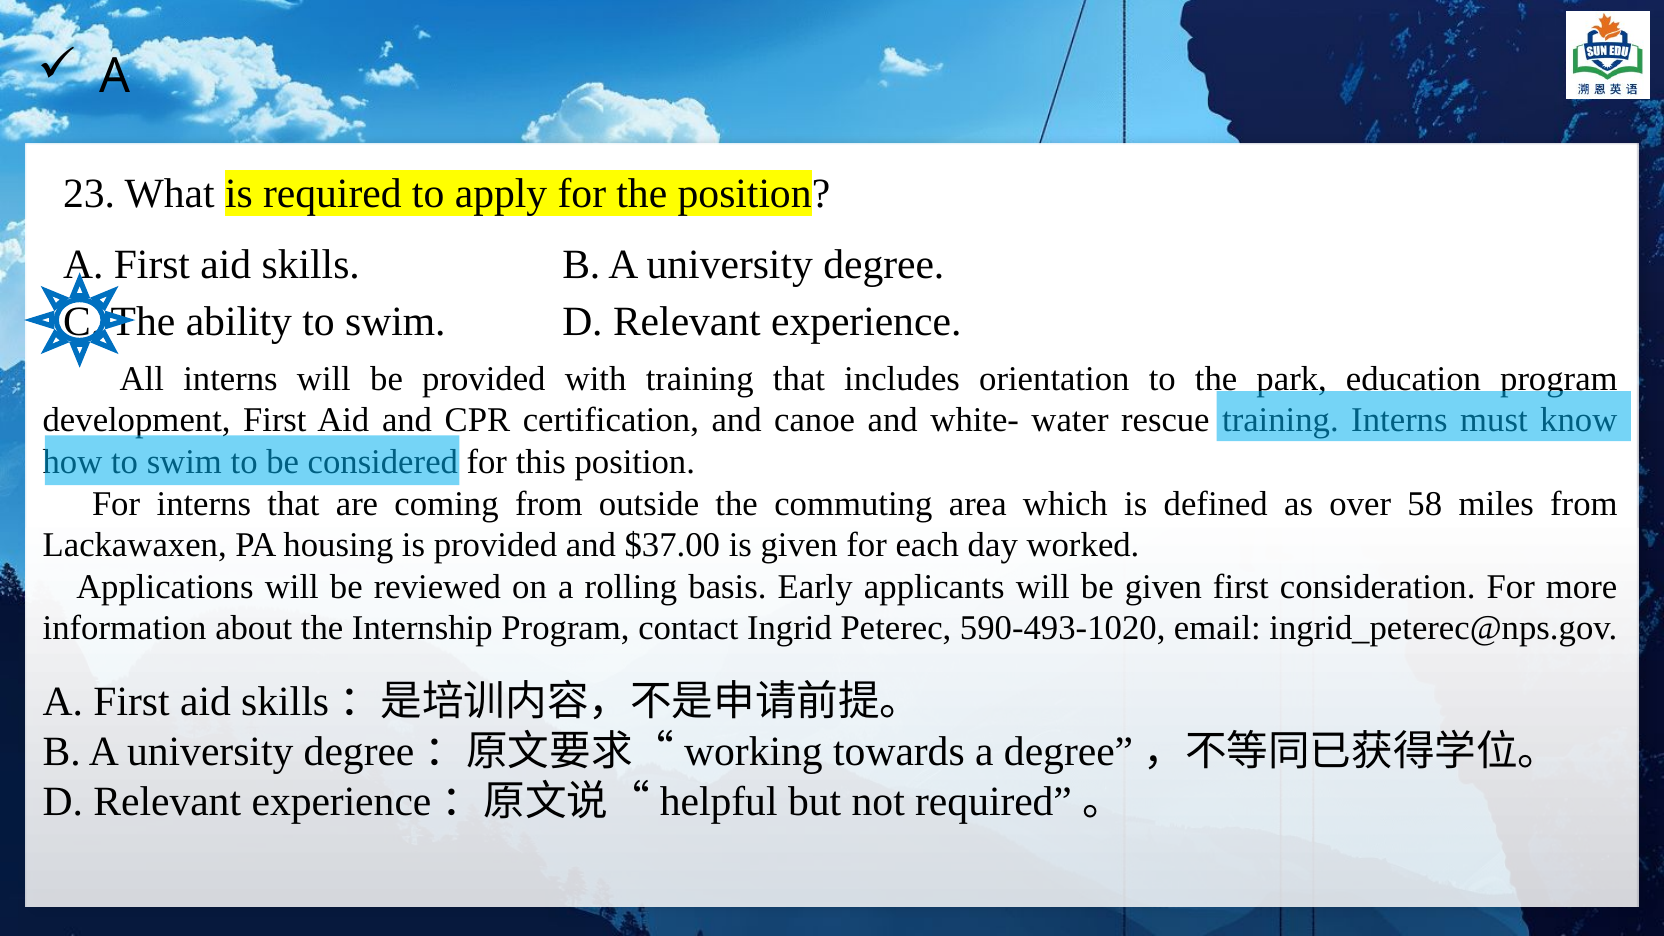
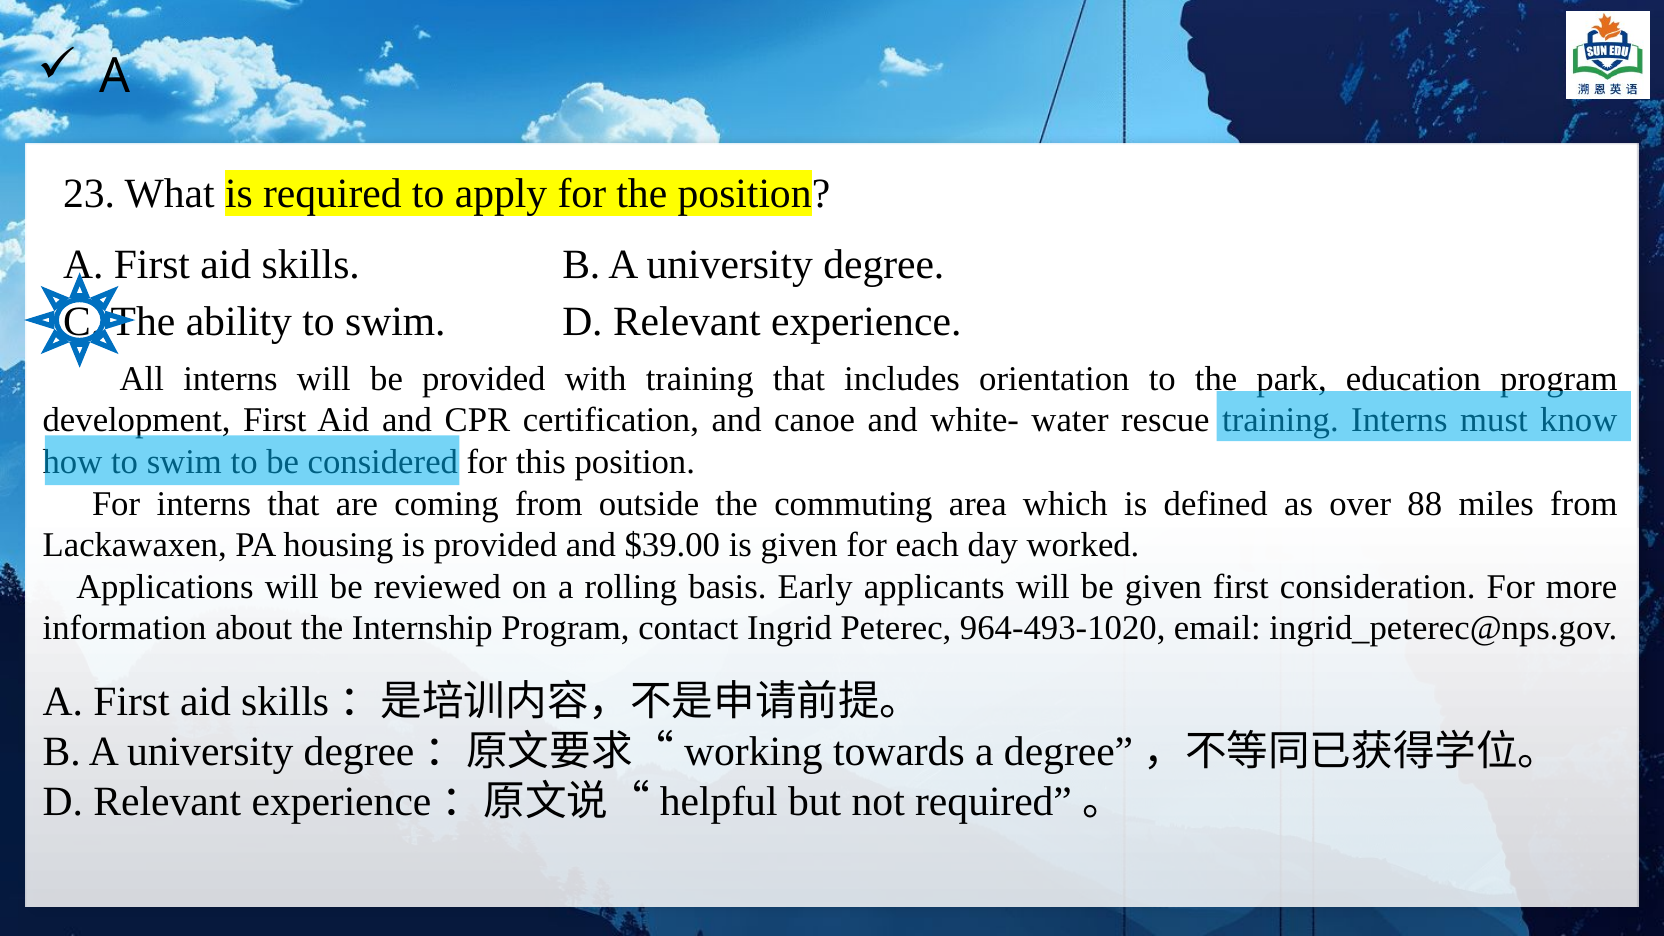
58: 58 -> 88
$37.00: $37.00 -> $39.00
590-493-1020: 590-493-1020 -> 964-493-1020
